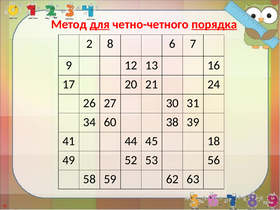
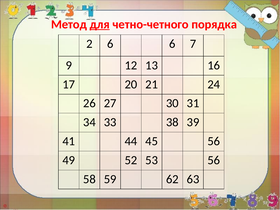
порядка underline: present -> none
2 8: 8 -> 6
60: 60 -> 33
45 18: 18 -> 56
